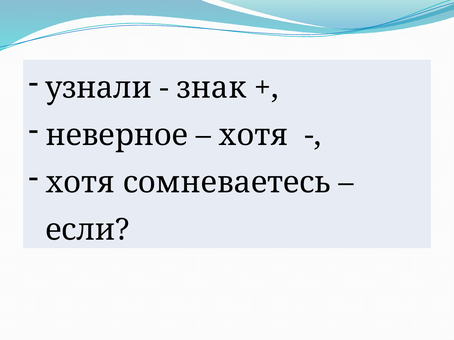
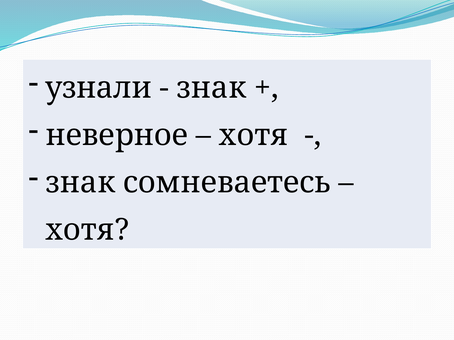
хотя at (80, 183): хотя -> знак
если at (87, 230): если -> хотя
